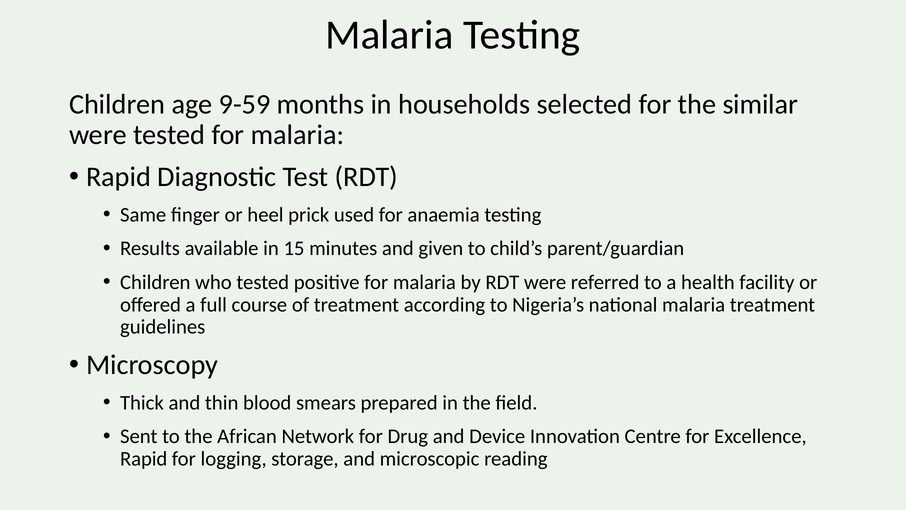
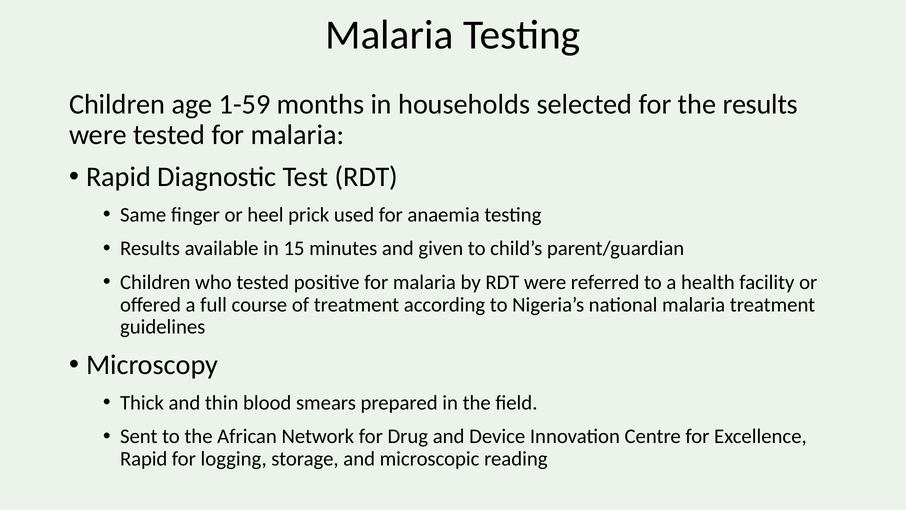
9-59: 9-59 -> 1-59
the similar: similar -> results
